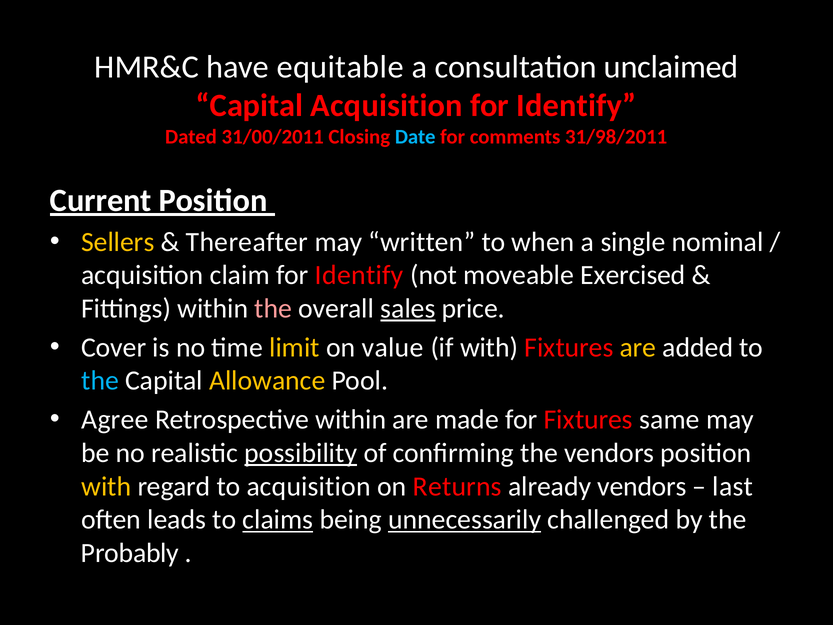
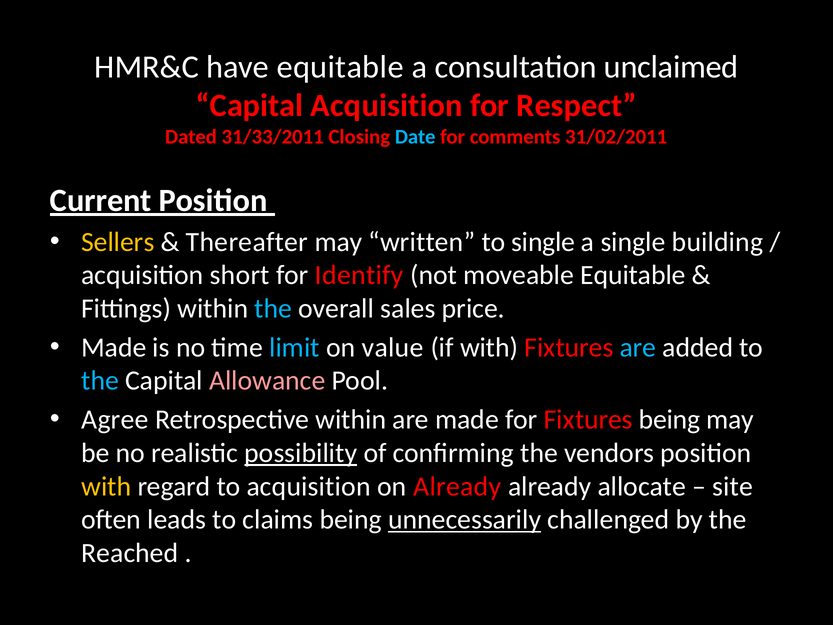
Identify at (576, 106): Identify -> Respect
31/00/2011: 31/00/2011 -> 31/33/2011
31/98/2011: 31/98/2011 -> 31/02/2011
to when: when -> single
nominal: nominal -> building
claim: claim -> short
moveable Exercised: Exercised -> Equitable
the at (273, 308) colour: pink -> light blue
sales underline: present -> none
Cover at (114, 347): Cover -> Made
limit colour: yellow -> light blue
are at (638, 347) colour: yellow -> light blue
Allowance colour: yellow -> pink
Fixtures same: same -> being
on Returns: Returns -> Already
already vendors: vendors -> allocate
last: last -> site
claims underline: present -> none
Probably: Probably -> Reached
